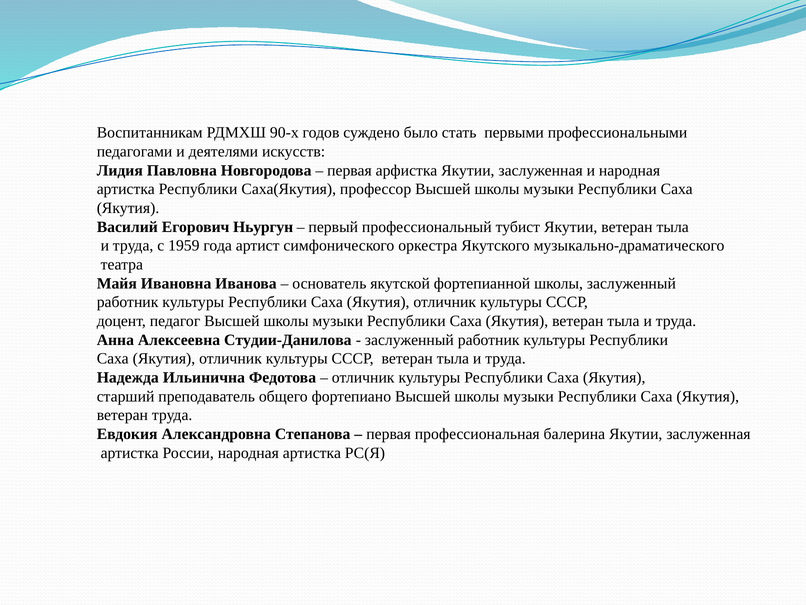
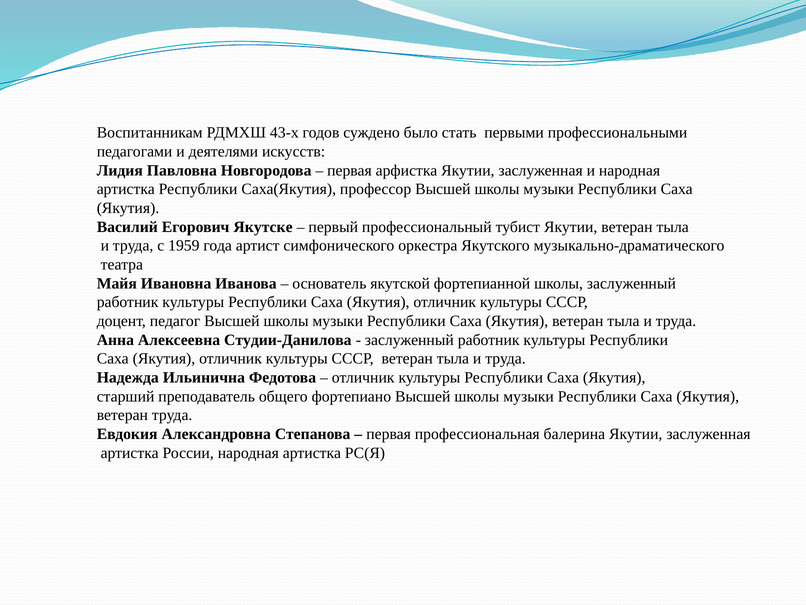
90-х: 90-х -> 43-х
Ньургун: Ньургун -> Якутске
